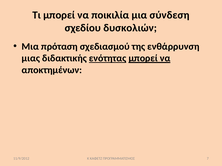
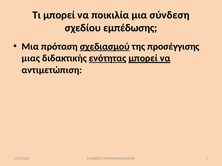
δυσκολιών: δυσκολιών -> εμπέδωσης
σχεδιασμού underline: none -> present
ενθάρρυνση: ενθάρρυνση -> προσέγγισης
αποκτημένων: αποκτημένων -> αντιμετώπιση
